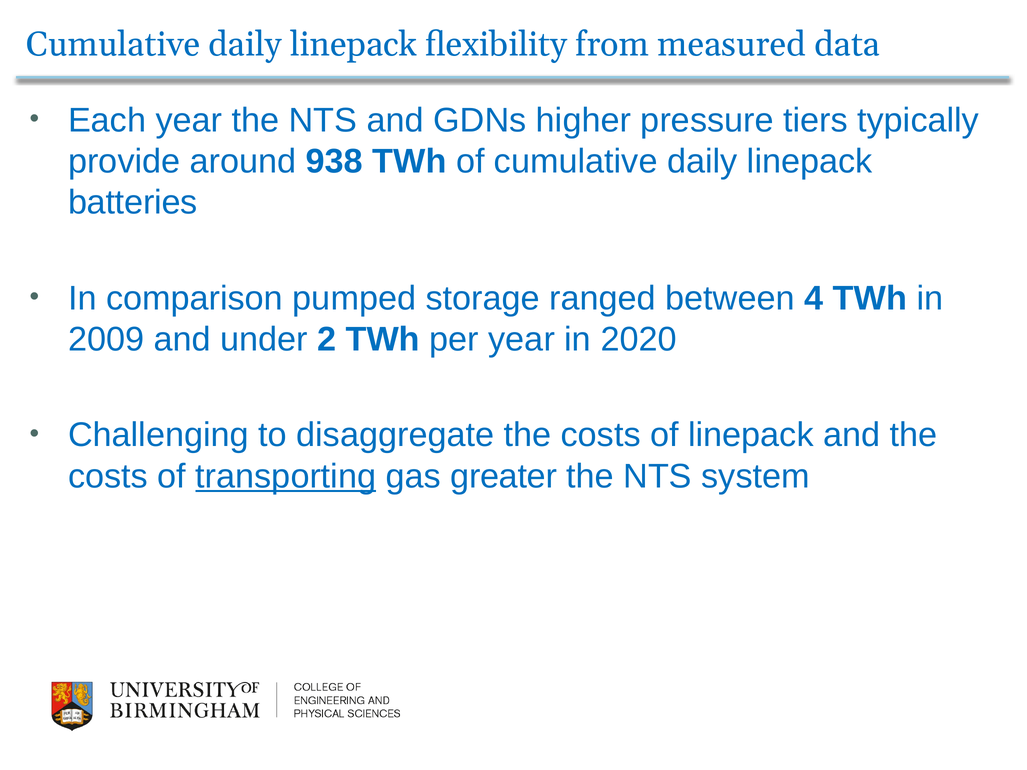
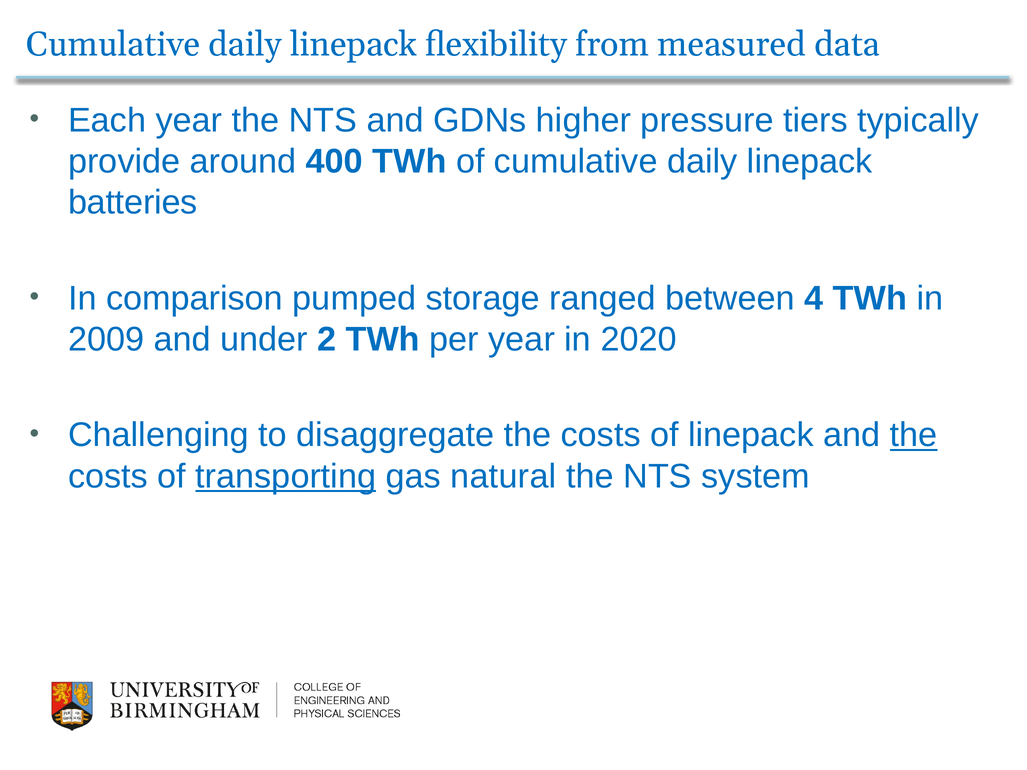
938: 938 -> 400
the at (914, 435) underline: none -> present
greater: greater -> natural
